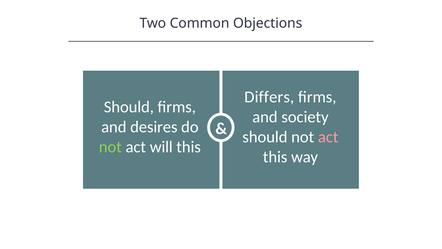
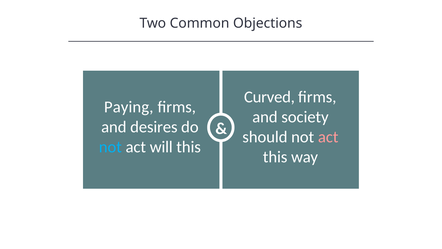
Differs: Differs -> Curved
Should at (129, 107): Should -> Paying
not at (110, 147) colour: light green -> light blue
